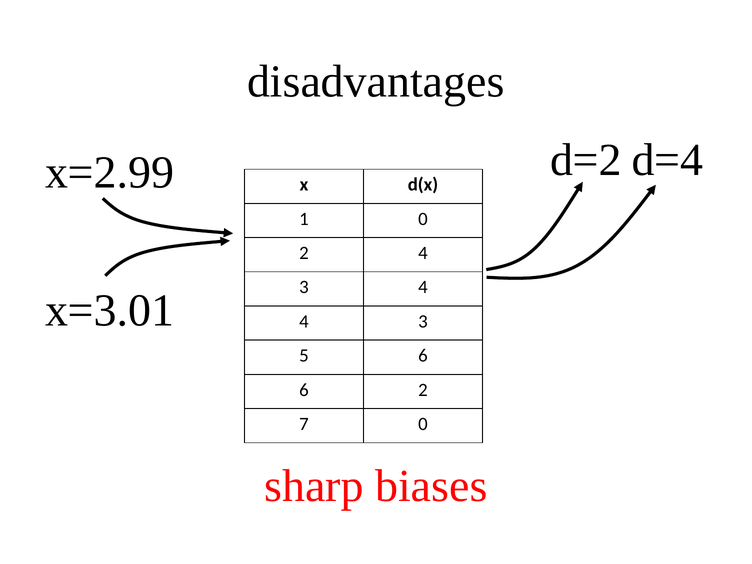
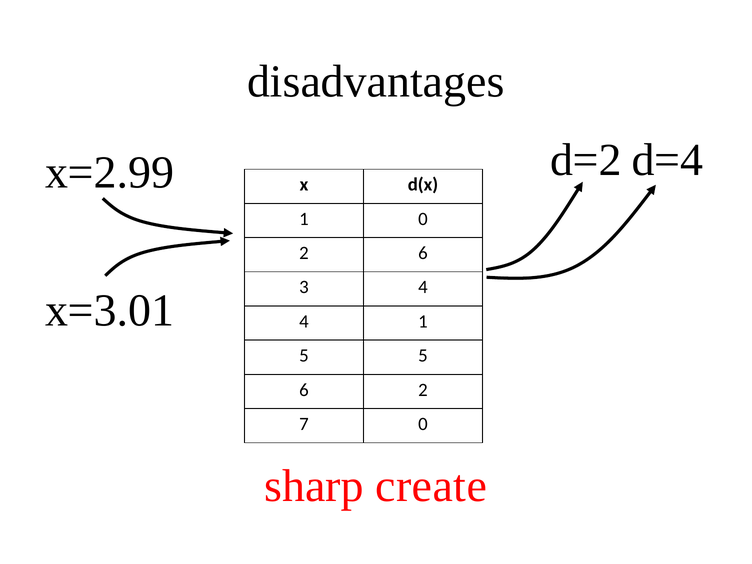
2 4: 4 -> 6
3 at (423, 321): 3 -> 1
5 6: 6 -> 5
biases: biases -> create
